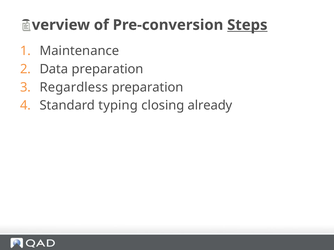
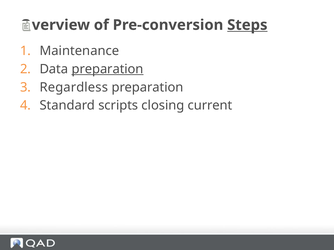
preparation at (108, 69) underline: none -> present
typing: typing -> scripts
already: already -> current
